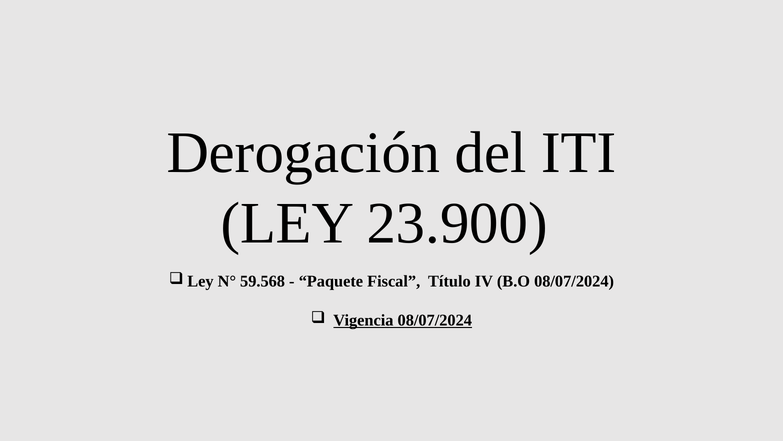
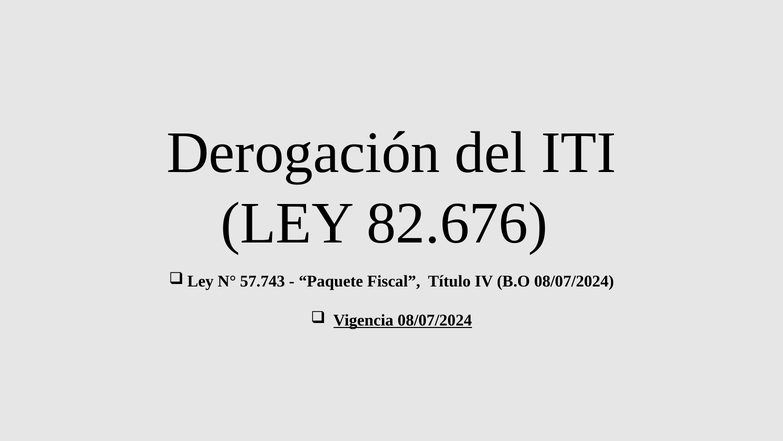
23.900: 23.900 -> 82.676
59.568: 59.568 -> 57.743
